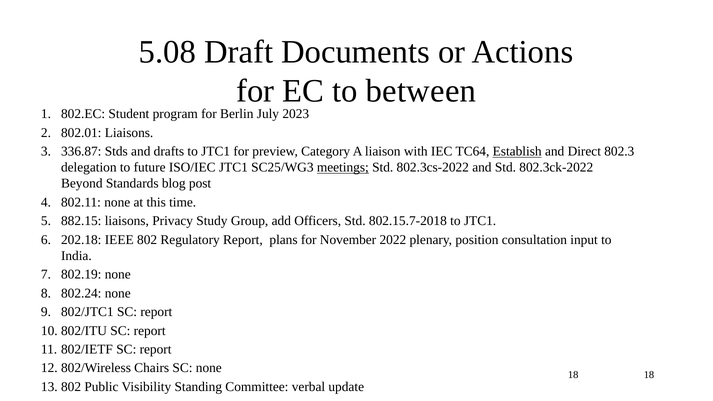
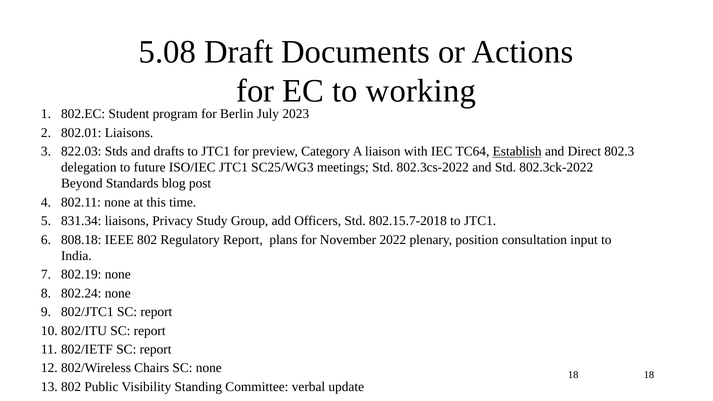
between: between -> working
336.87: 336.87 -> 822.03
meetings underline: present -> none
882.15: 882.15 -> 831.34
202.18: 202.18 -> 808.18
